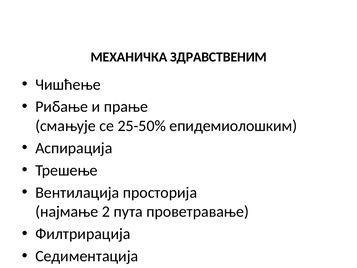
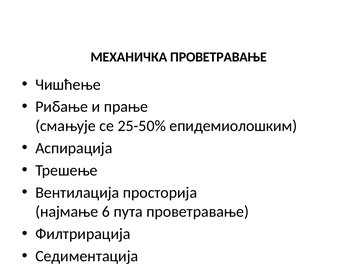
МЕХАНИЧКА ЗДРАВСТВЕНИМ: ЗДРАВСТВЕНИМ -> ПРОВЕТРАВАЊЕ
2: 2 -> 6
